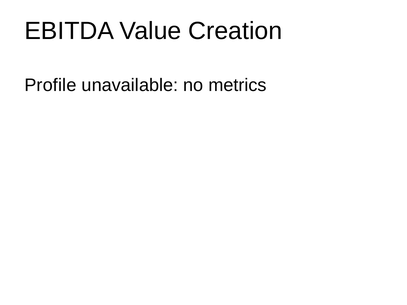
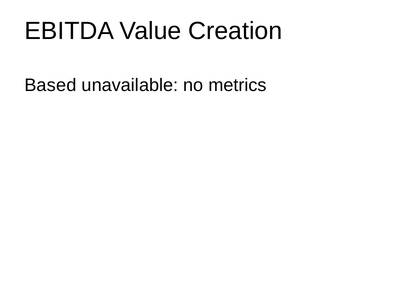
Profile: Profile -> Based
